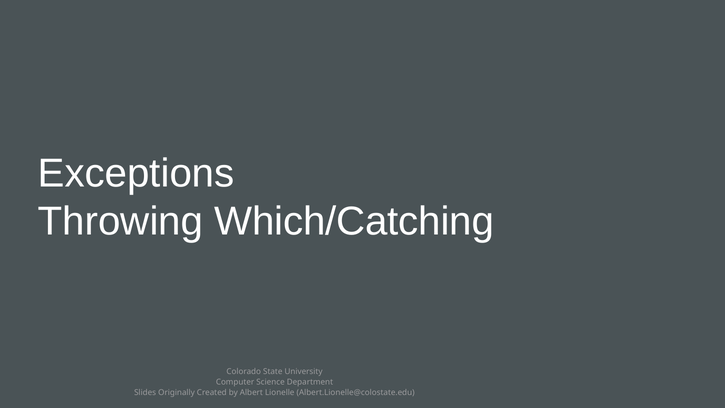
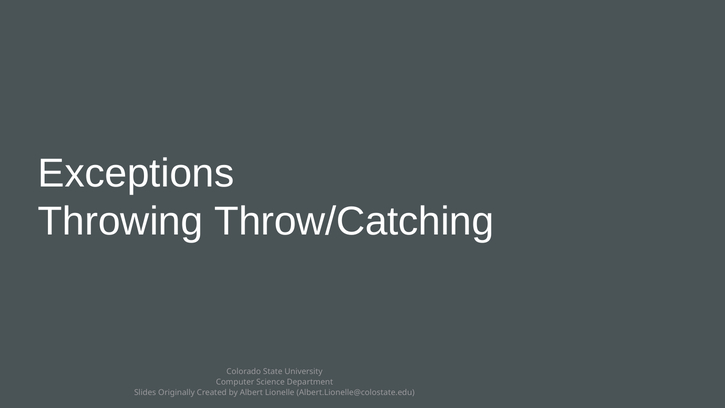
Which/Catching: Which/Catching -> Throw/Catching
